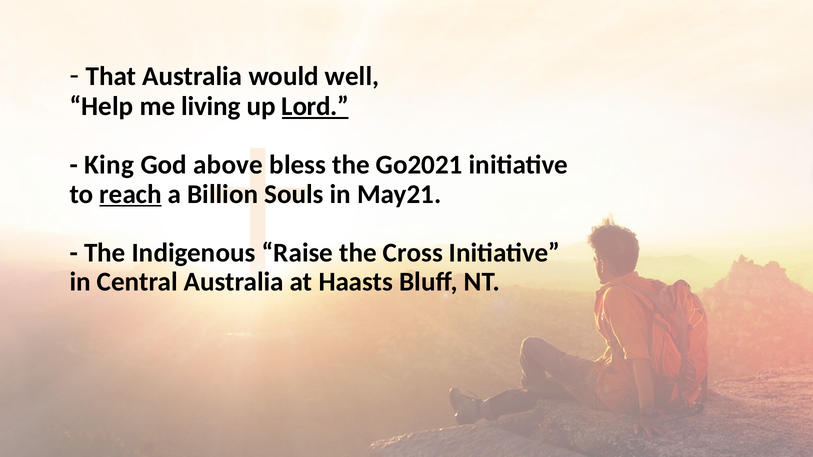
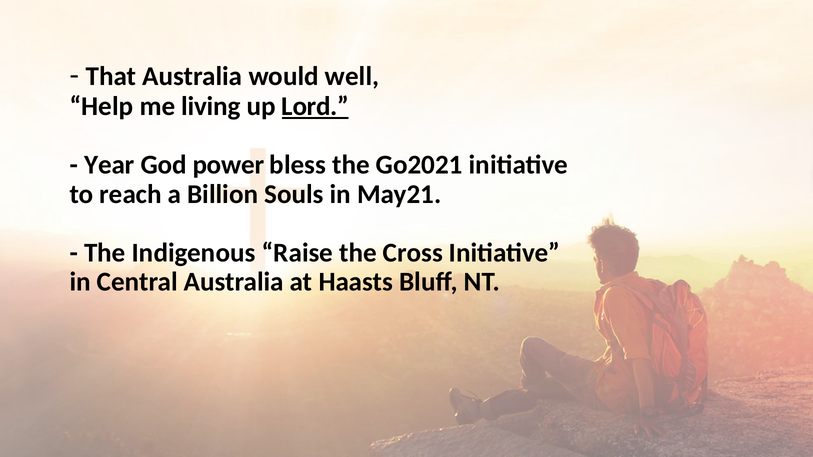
King: King -> Year
above: above -> power
reach underline: present -> none
